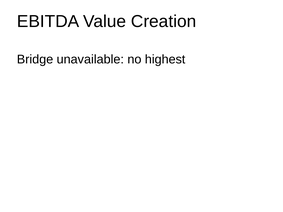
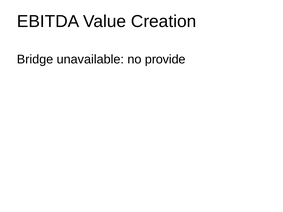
highest: highest -> provide
